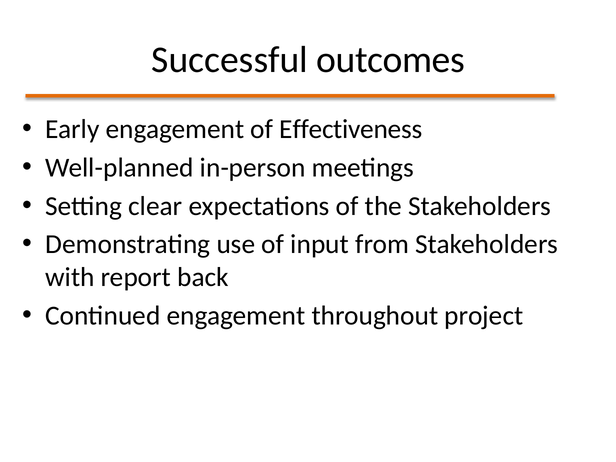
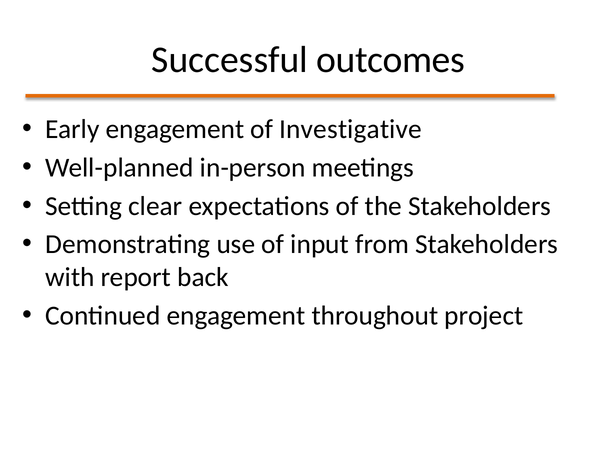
Effectiveness: Effectiveness -> Investigative
